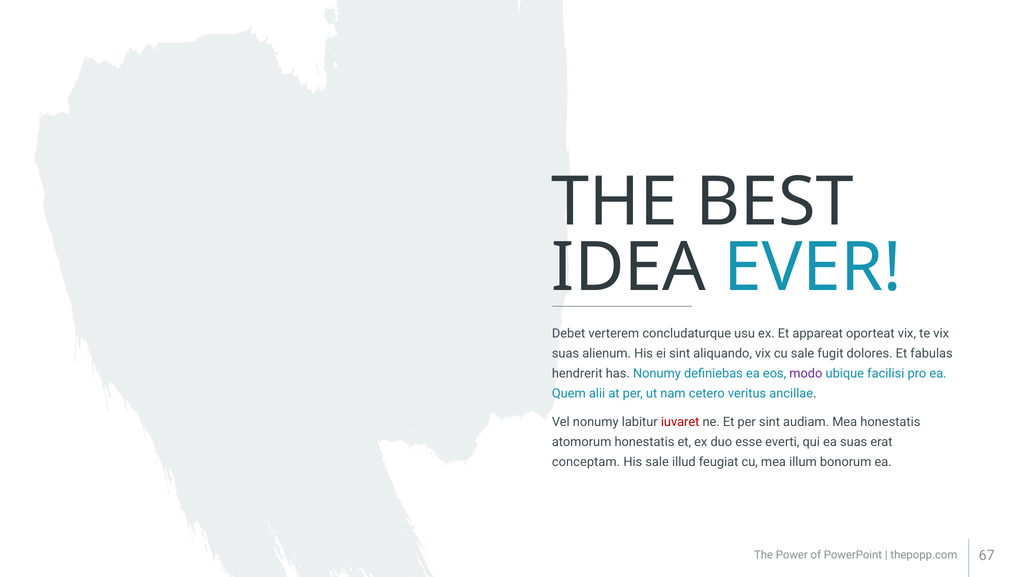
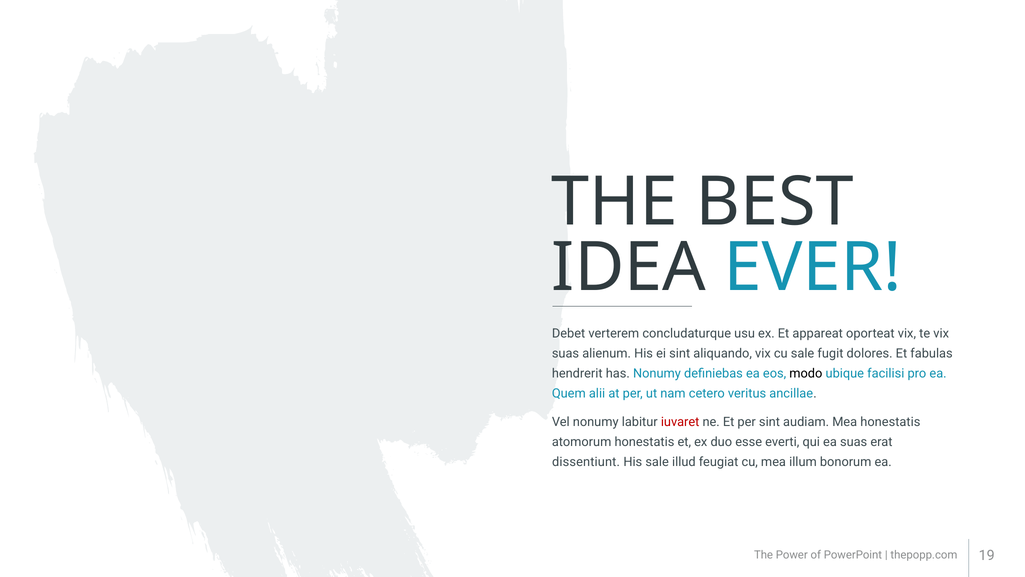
modo colour: purple -> black
conceptam: conceptam -> dissentiunt
67: 67 -> 19
